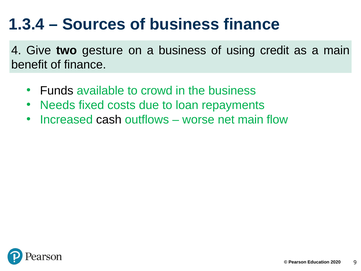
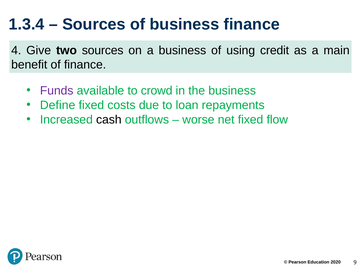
two gesture: gesture -> sources
Funds colour: black -> purple
Needs: Needs -> Define
net main: main -> fixed
